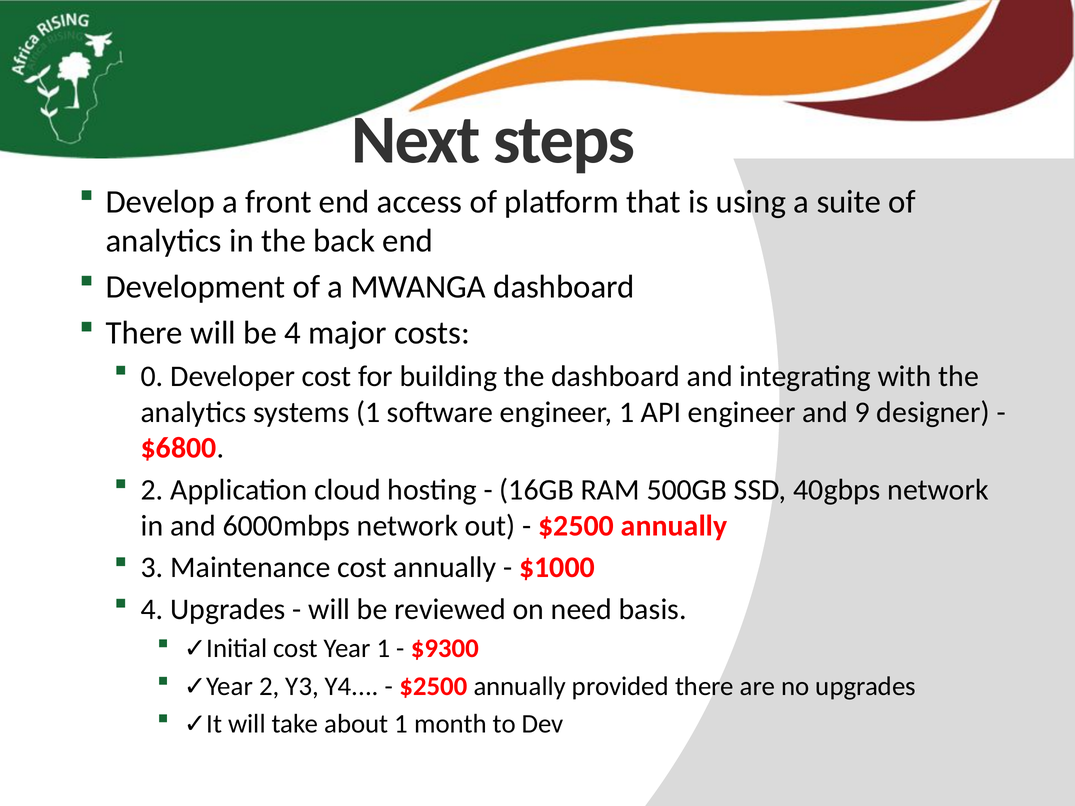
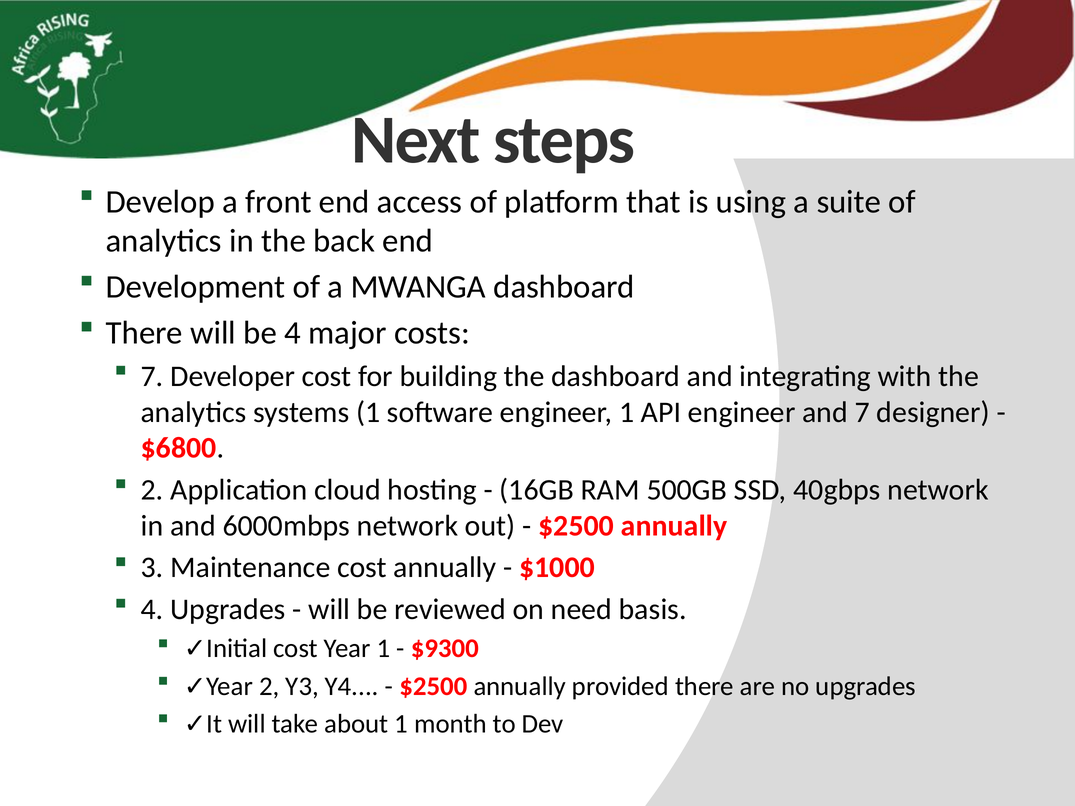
0 at (152, 377): 0 -> 7
and 9: 9 -> 7
